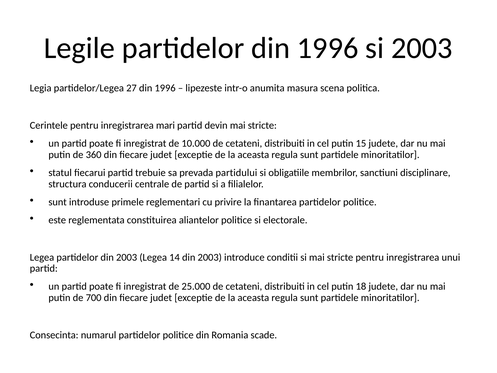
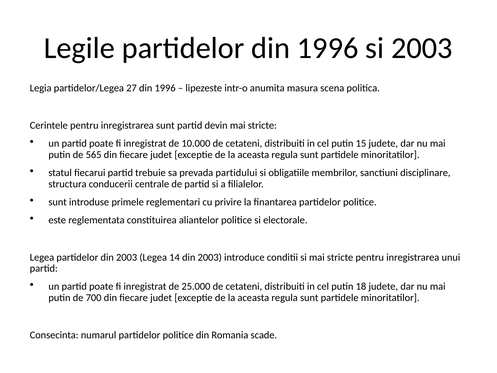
inregistrarea mari: mari -> sunt
360: 360 -> 565
